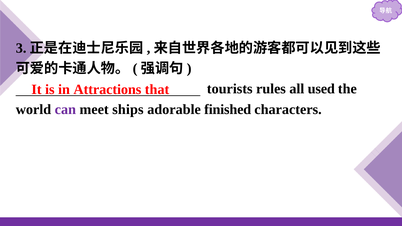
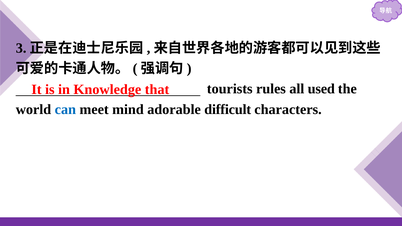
Attractions: Attractions -> Knowledge
can colour: purple -> blue
ships: ships -> mind
finished: finished -> difficult
